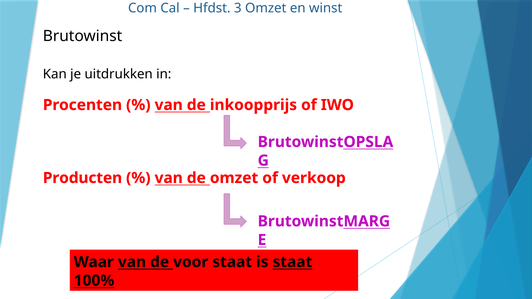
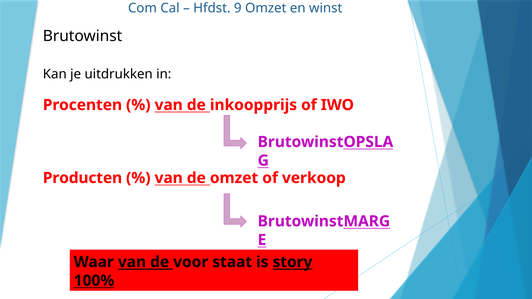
3: 3 -> 9
is staat: staat -> story
